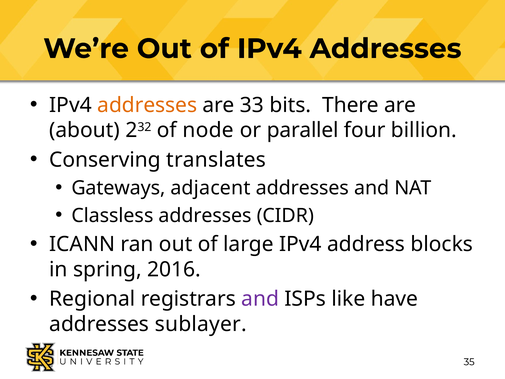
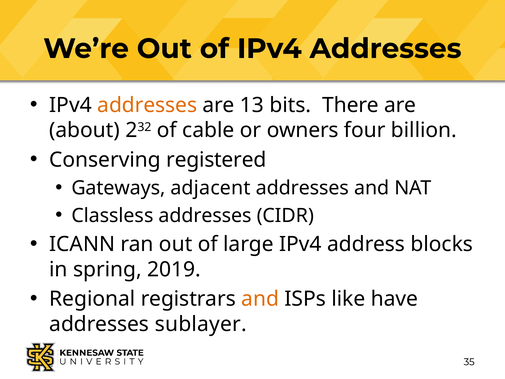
33: 33 -> 13
node: node -> cable
parallel: parallel -> owners
translates: translates -> registered
2016: 2016 -> 2019
and at (260, 299) colour: purple -> orange
